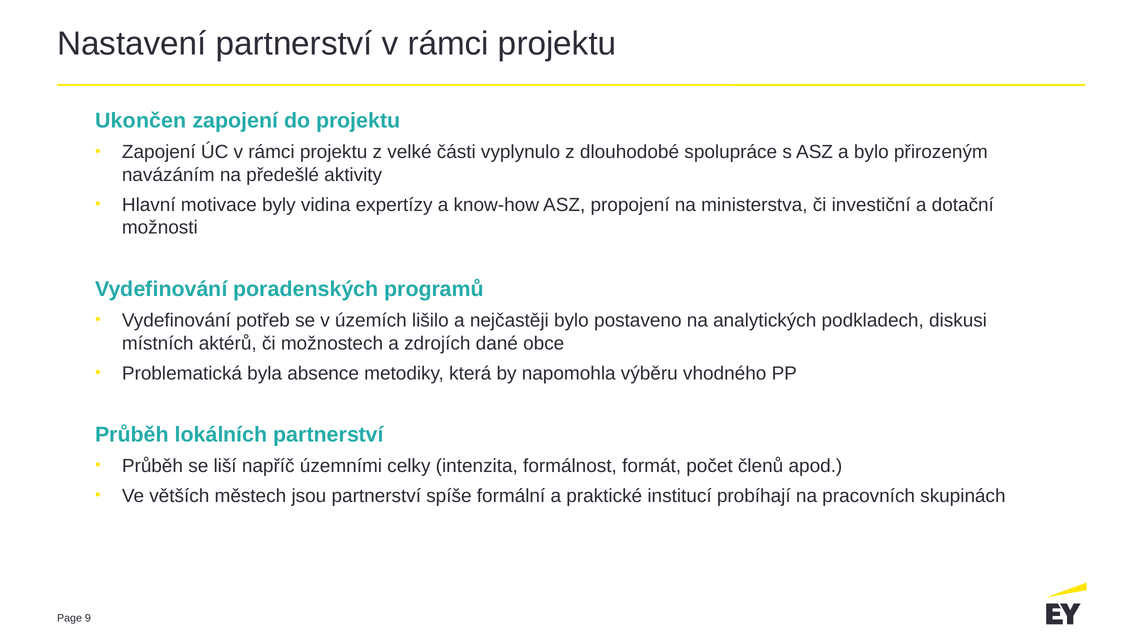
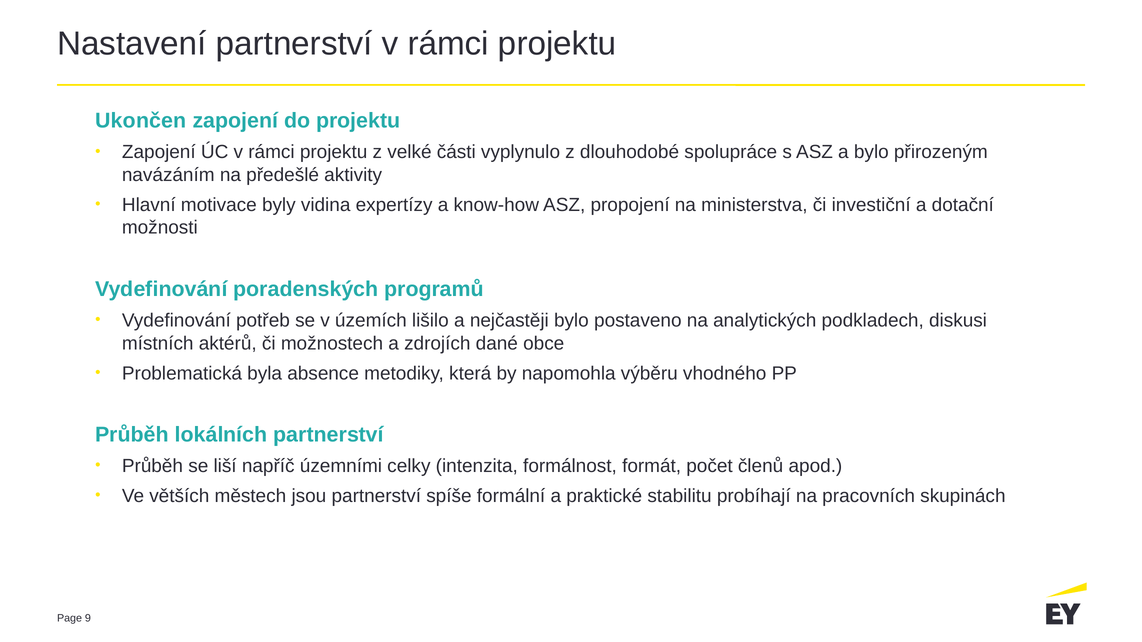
institucí: institucí -> stabilitu
